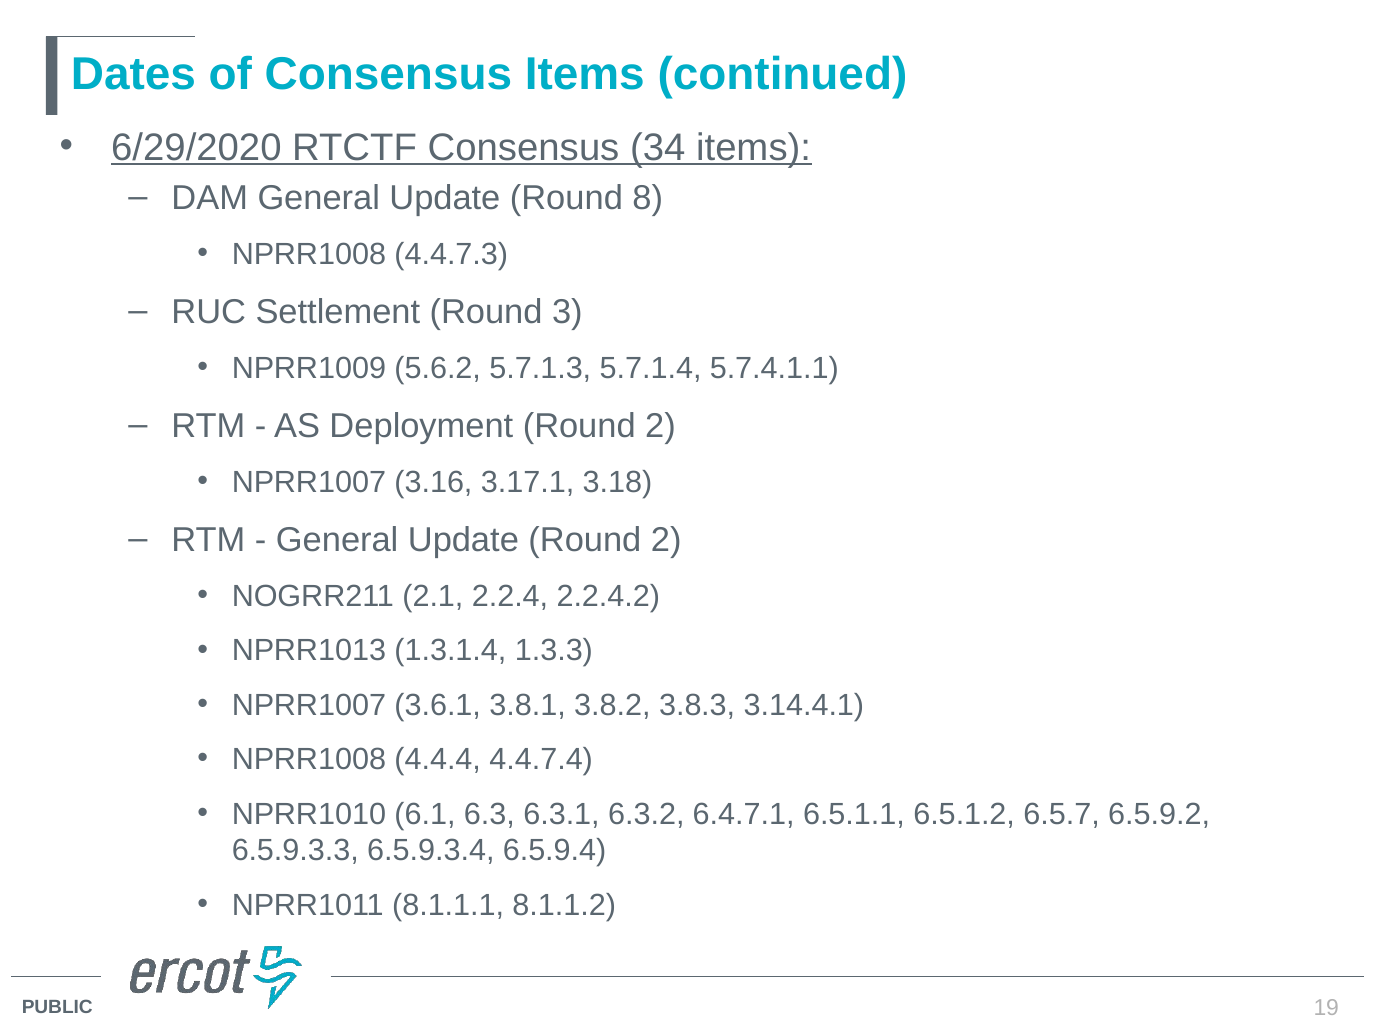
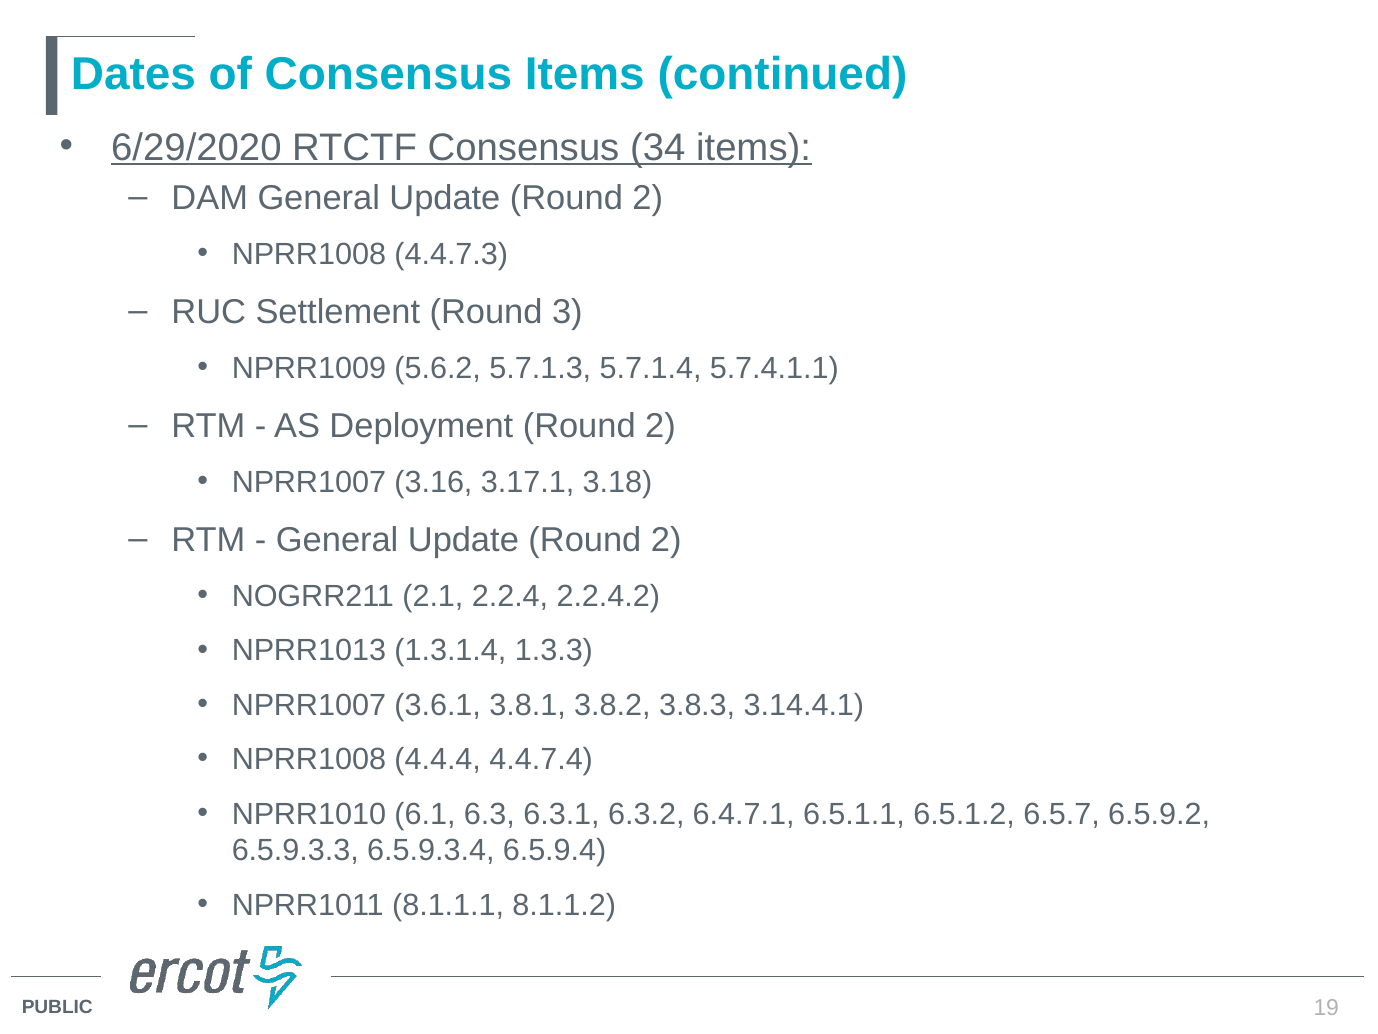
8 at (648, 198): 8 -> 2
